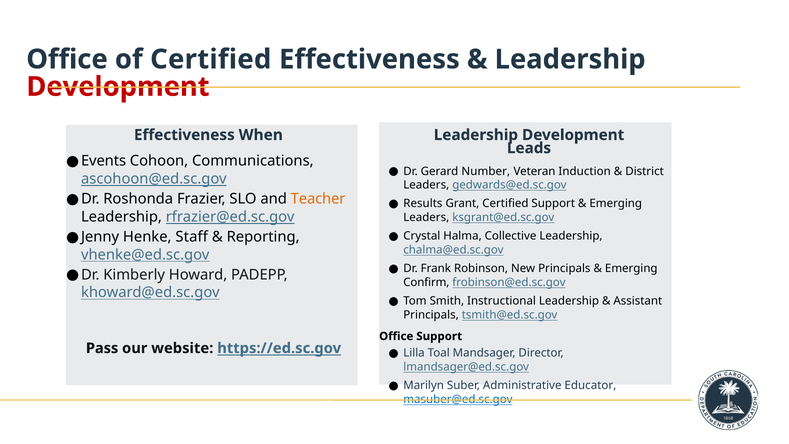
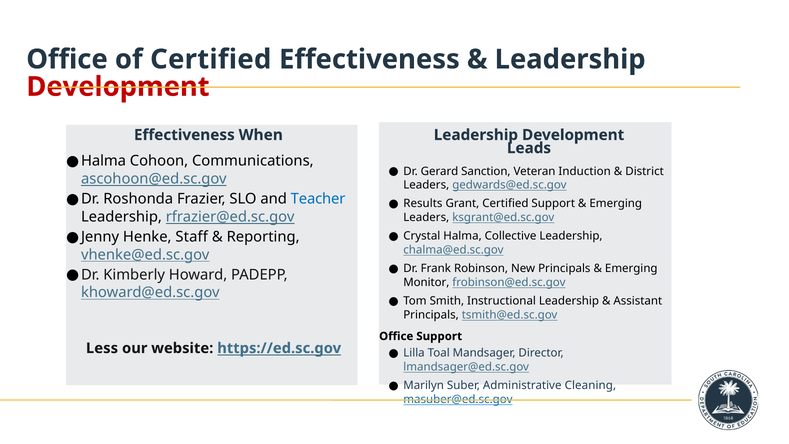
Events at (104, 161): Events -> Halma
Number: Number -> Sanction
Teacher colour: orange -> blue
Confirm: Confirm -> Monitor
Pass: Pass -> Less
Educator: Educator -> Cleaning
